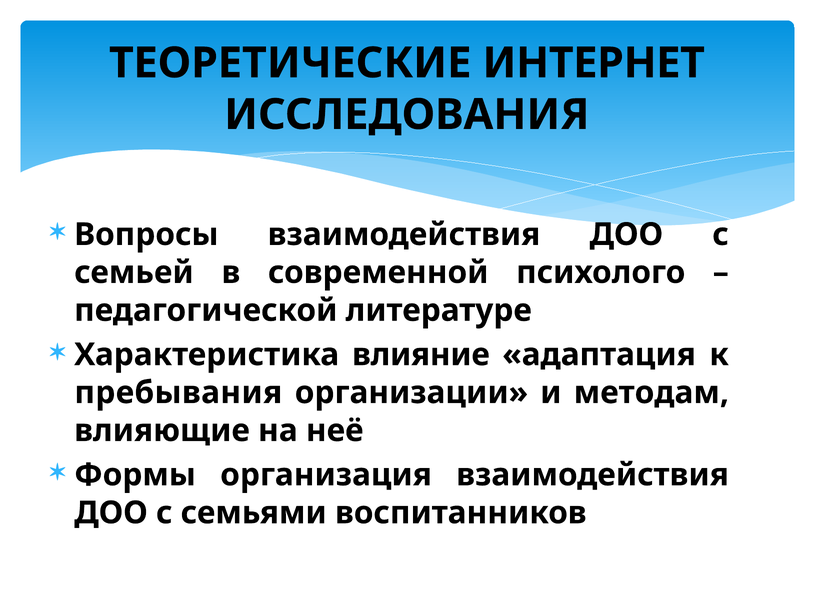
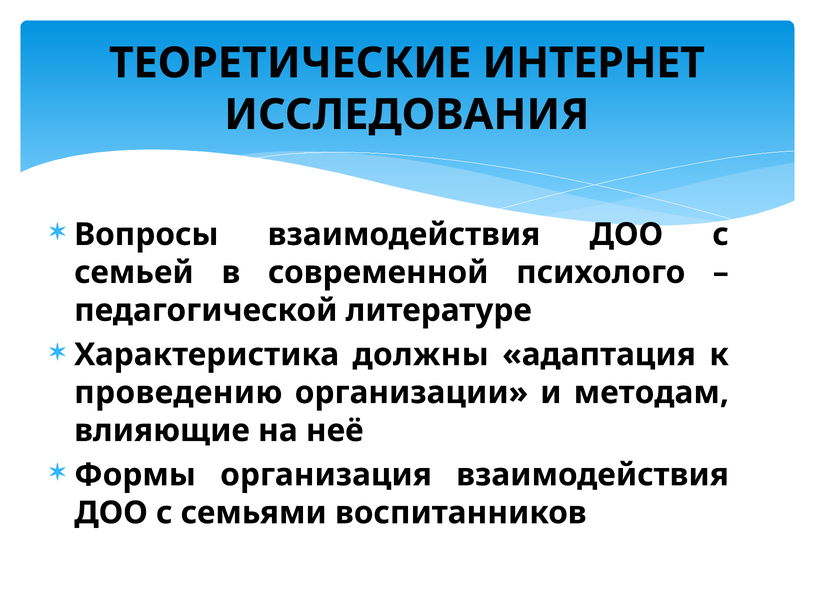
влияние: влияние -> должны
пребывания: пребывания -> проведению
